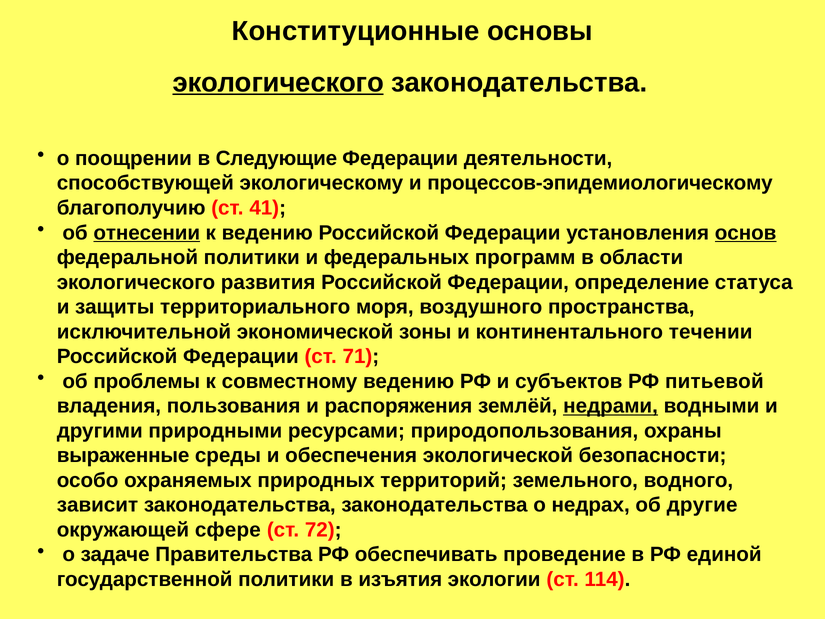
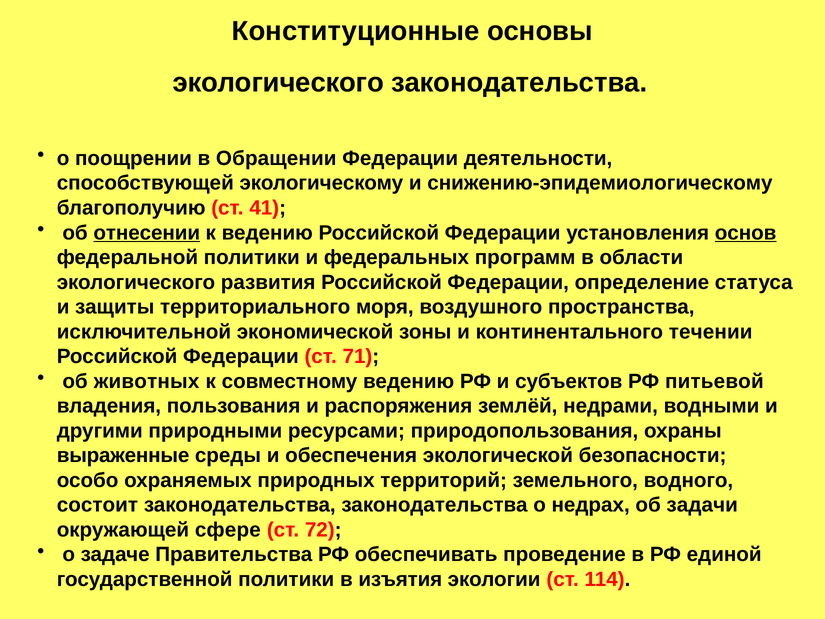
экологического at (278, 82) underline: present -> none
Следующие: Следующие -> Обращении
процессов-эпидемиологическому: процессов-эпидемиологическому -> снижению-эпидемиологическому
проблемы: проблемы -> животных
недрами underline: present -> none
зависит: зависит -> состоит
другие: другие -> задачи
